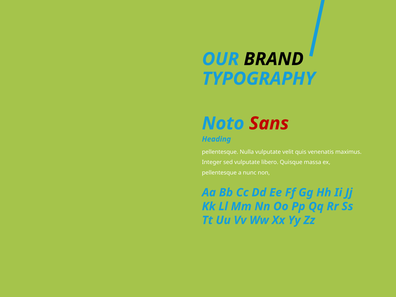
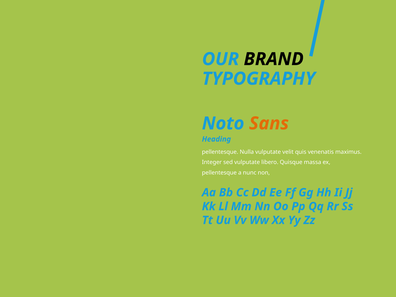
Sans colour: red -> orange
